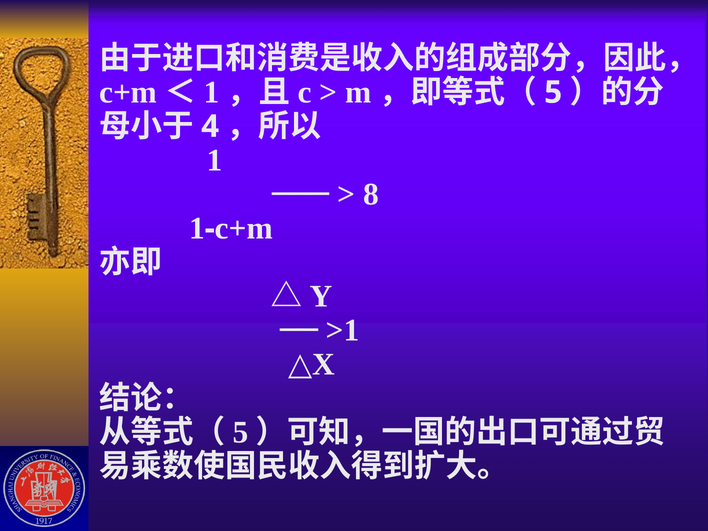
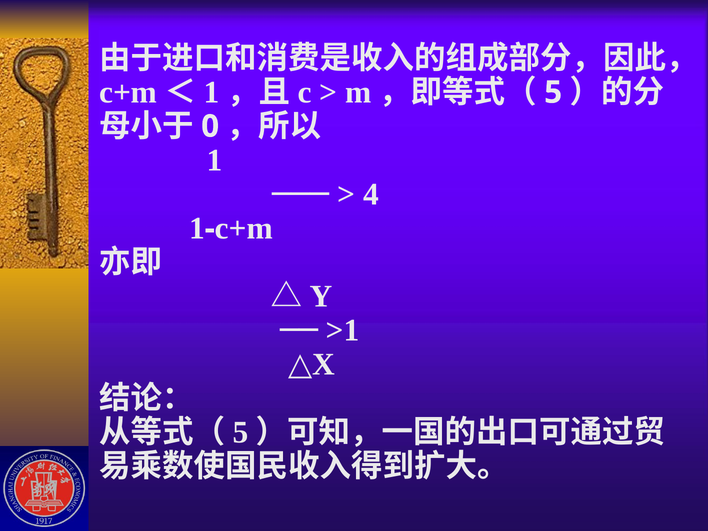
4: 4 -> 0
8: 8 -> 4
